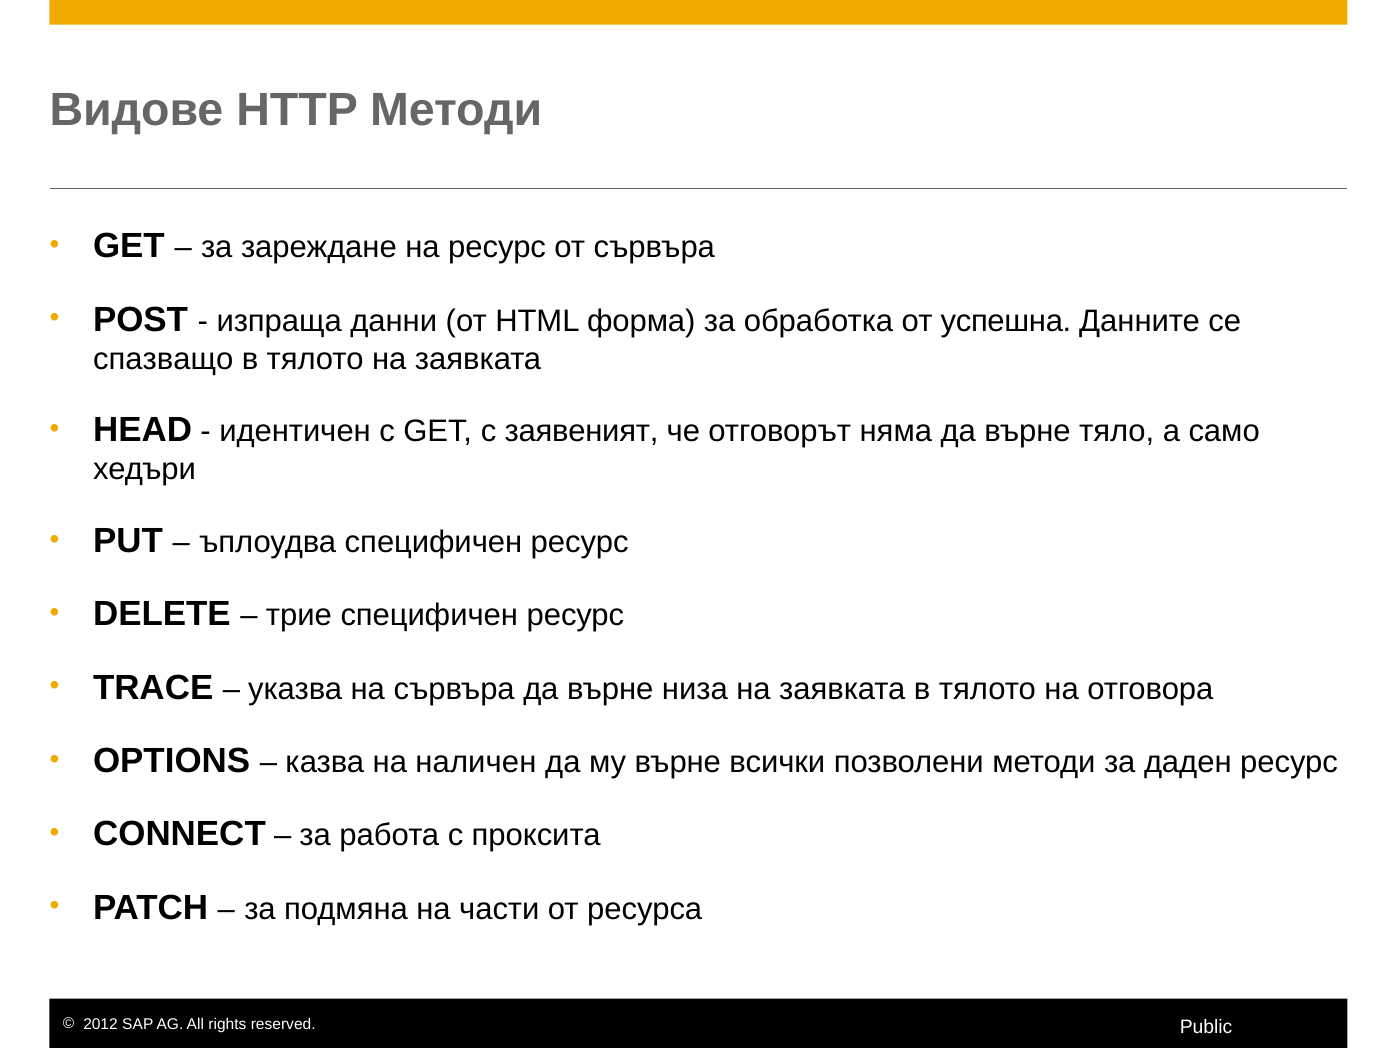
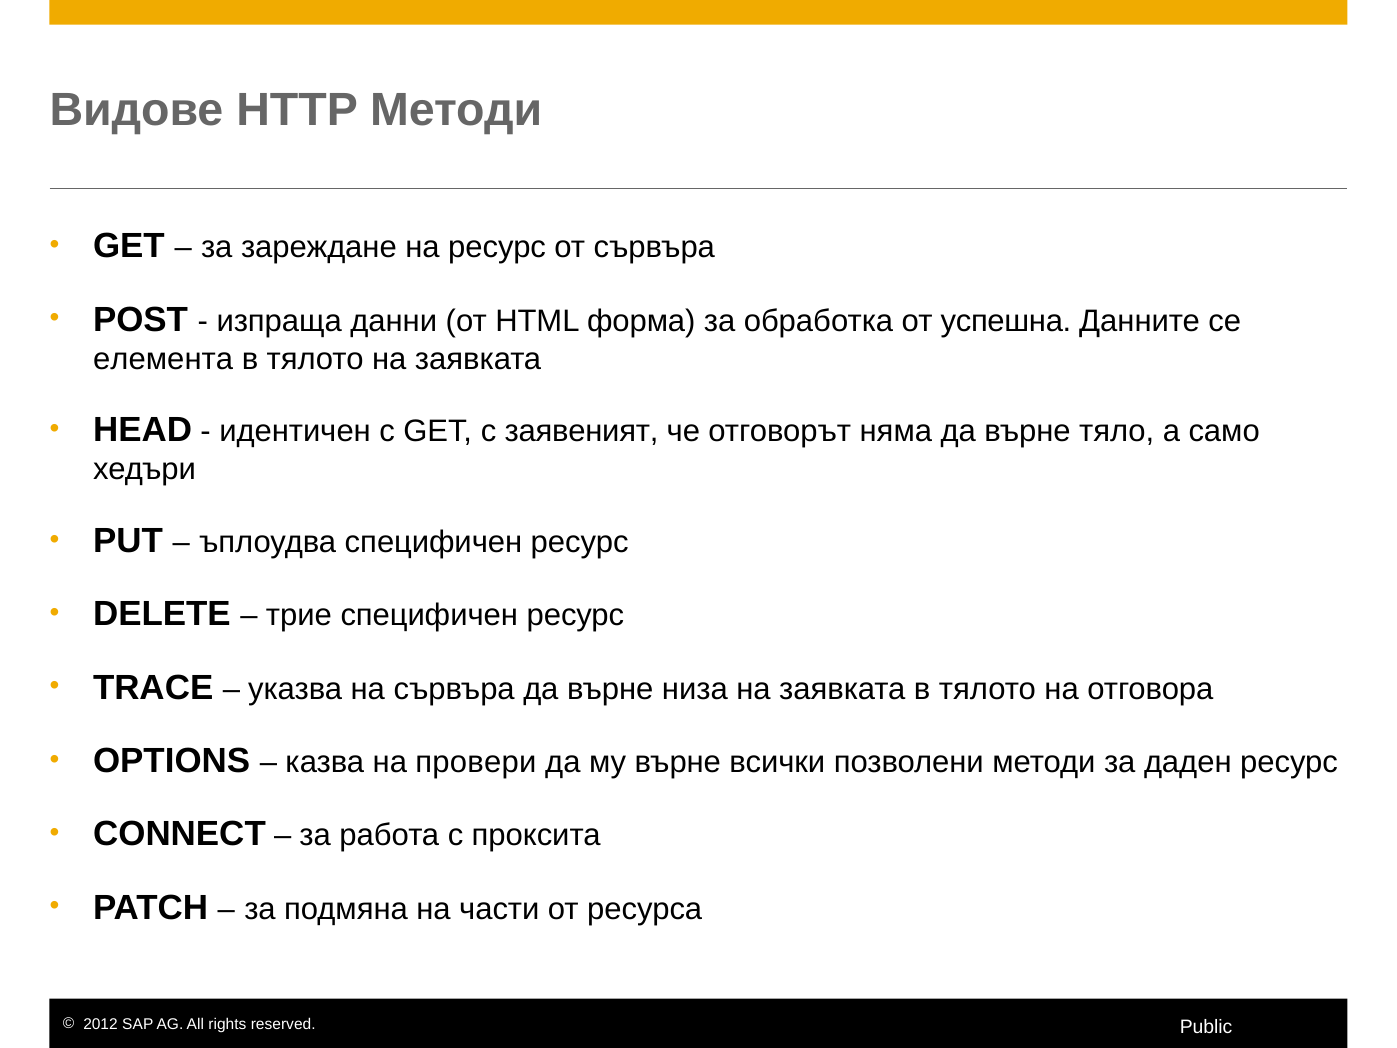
спазващо: спазващо -> елемента
наличен: наличен -> провери
